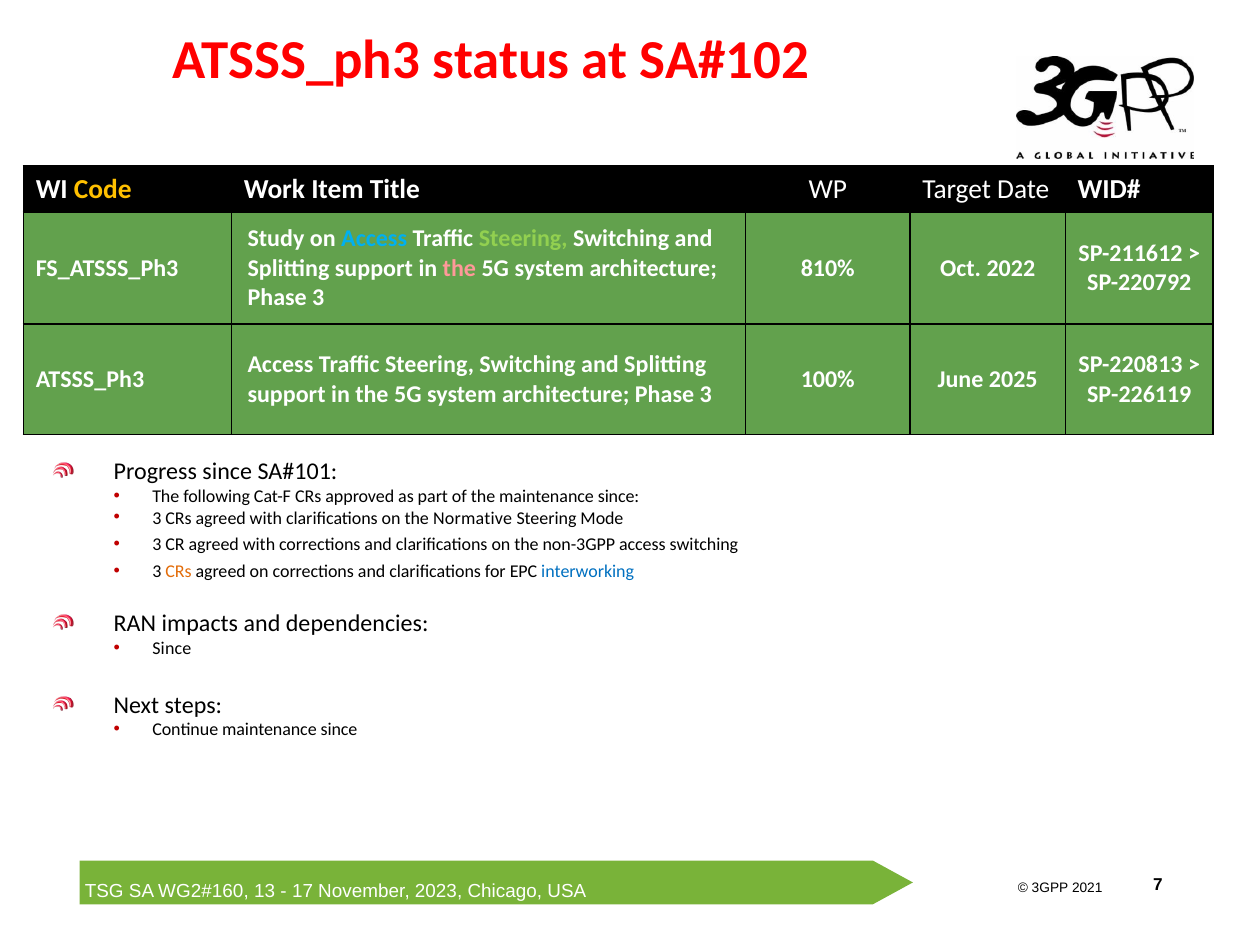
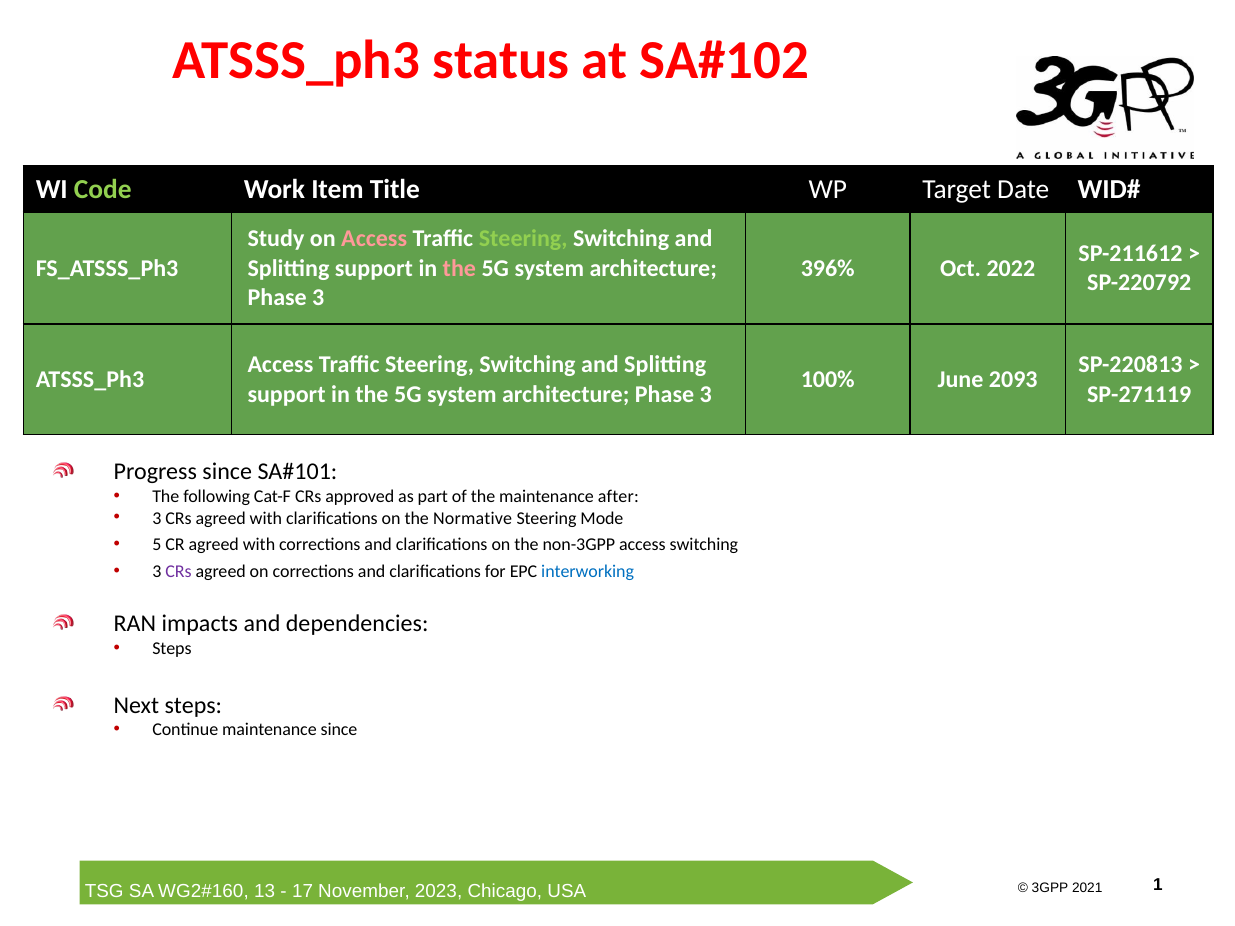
Code colour: yellow -> light green
Access at (374, 239) colour: light blue -> pink
810%: 810% -> 396%
2025: 2025 -> 2093
SP-226119: SP-226119 -> SP-271119
the maintenance since: since -> after
3 at (157, 545): 3 -> 5
CRs at (178, 572) colour: orange -> purple
Since at (172, 649): Since -> Steps
7: 7 -> 1
